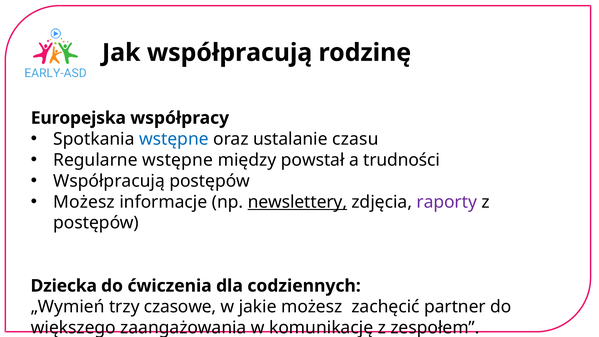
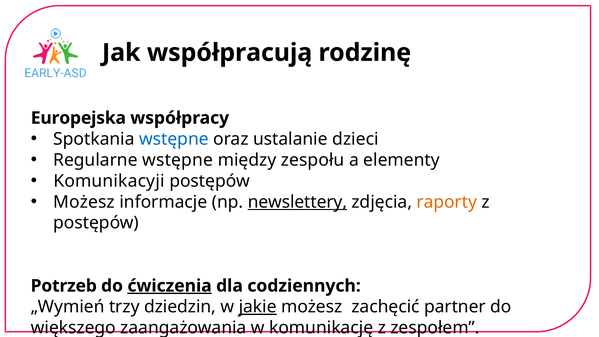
czasu: czasu -> dzieci
powstał: powstał -> zespołu
trudności: trudności -> elementy
Współpracują at (109, 181): Współpracują -> Komunikacyji
raporty colour: purple -> orange
Dziecka: Dziecka -> Potrzeb
ćwiczenia underline: none -> present
czasowe: czasowe -> dziedzin
jakie underline: none -> present
